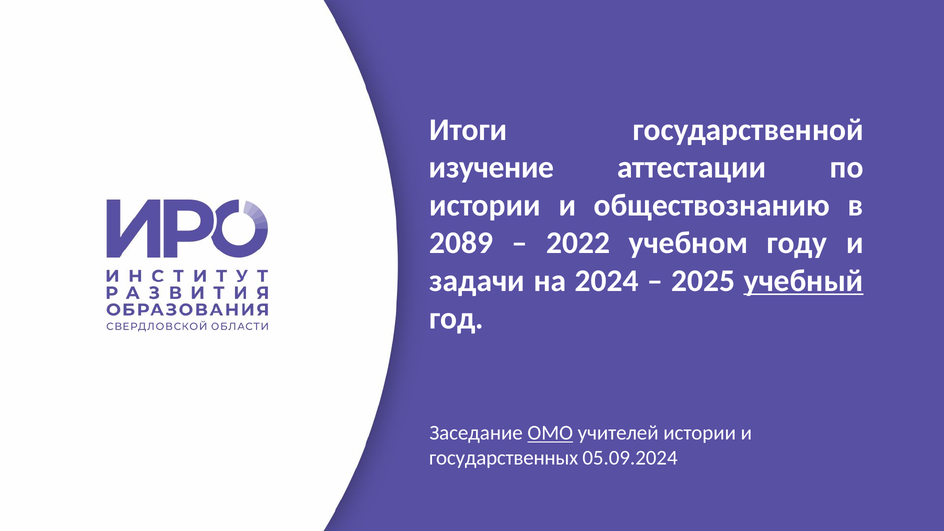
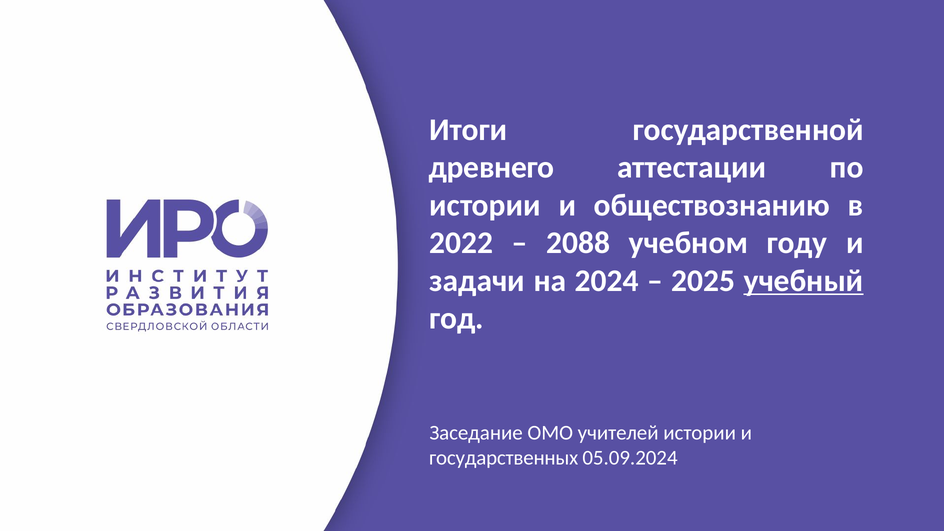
изучение: изучение -> древнего
2089: 2089 -> 2022
2022: 2022 -> 2088
ОМО underline: present -> none
